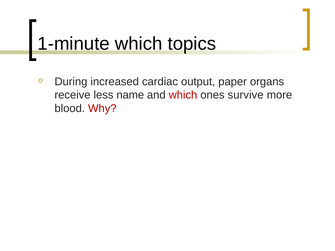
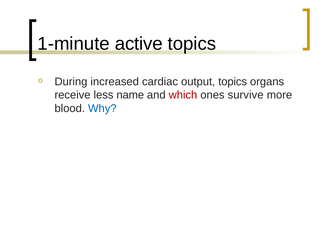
1-minute which: which -> active
output paper: paper -> topics
Why colour: red -> blue
